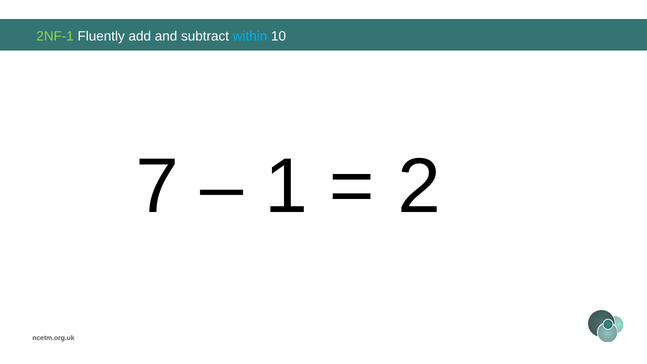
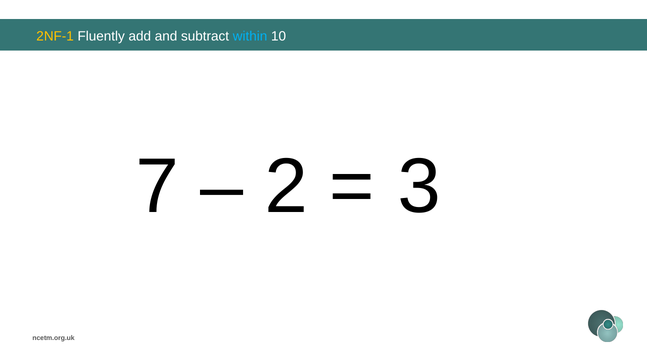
2NF-1 colour: light green -> yellow
1: 1 -> 2
2: 2 -> 3
